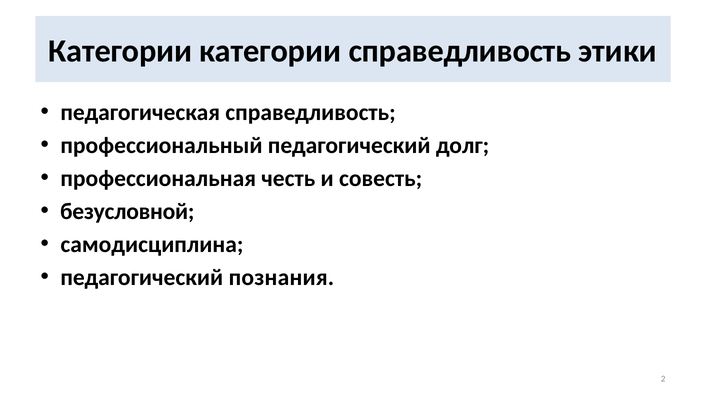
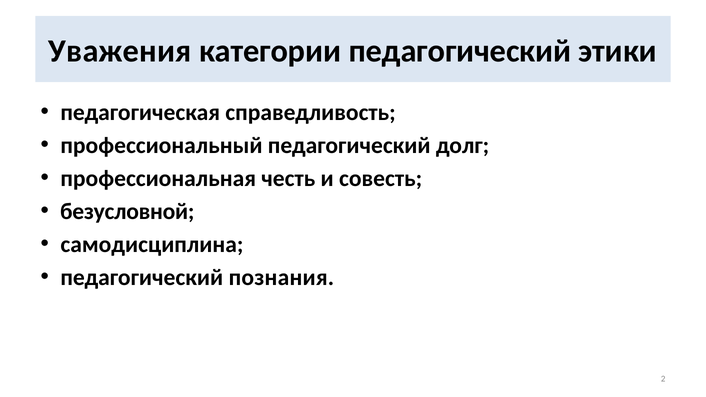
Категории at (120, 51): Категории -> Уважения
категории справедливость: справедливость -> педагогический
